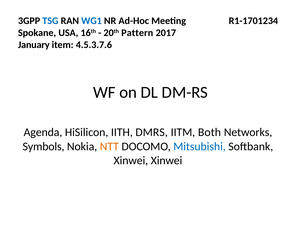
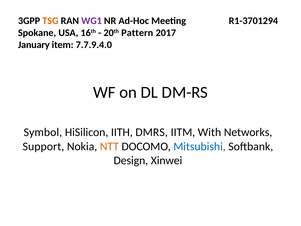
TSG colour: blue -> orange
WG1 colour: blue -> purple
R1-1701234: R1-1701234 -> R1-3701294
4.5.3.7.6: 4.5.3.7.6 -> 7.7.9.4.0
Agenda: Agenda -> Symbol
Both: Both -> With
Symbols: Symbols -> Support
Xinwei at (131, 160): Xinwei -> Design
